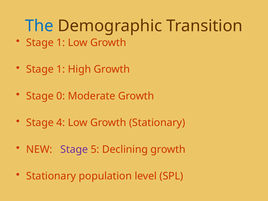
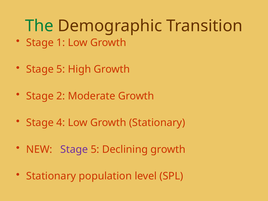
The colour: blue -> green
1 at (61, 69): 1 -> 5
0: 0 -> 2
